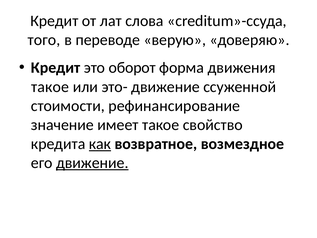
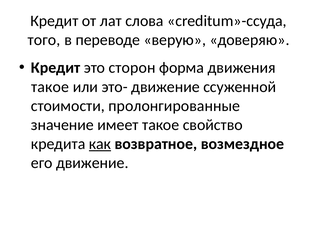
оборот: оборот -> сторон
рефинансирование: рефинансирование -> пролонгированные
движение at (92, 163) underline: present -> none
